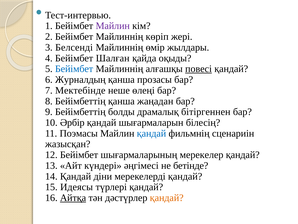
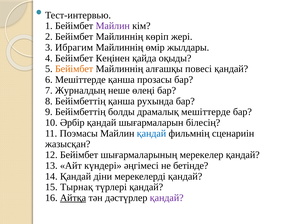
Белсенді: Белсенді -> Ибрагим
Шалған: Шалған -> Кеңінен
Бейімбет at (74, 69) colour: blue -> orange
повесі underline: present -> none
6 Журналдың: Журналдың -> Мешіттерде
Мектебінде: Мектебінде -> Журналдың
жаңадан: жаңадан -> рухында
драмалық бітіргеннен: бітіргеннен -> мешіттерде
Идеясы: Идеясы -> Тырнақ
қандай at (167, 197) colour: orange -> purple
